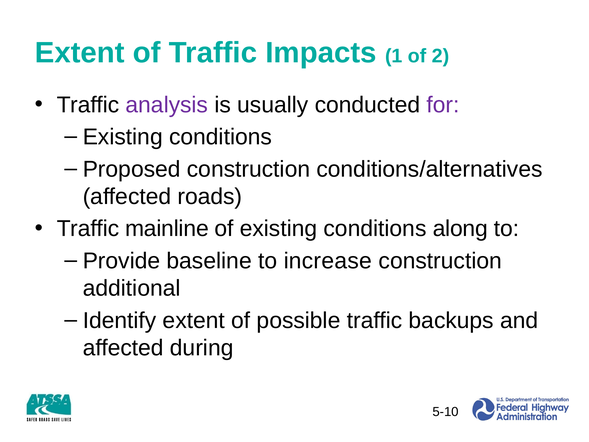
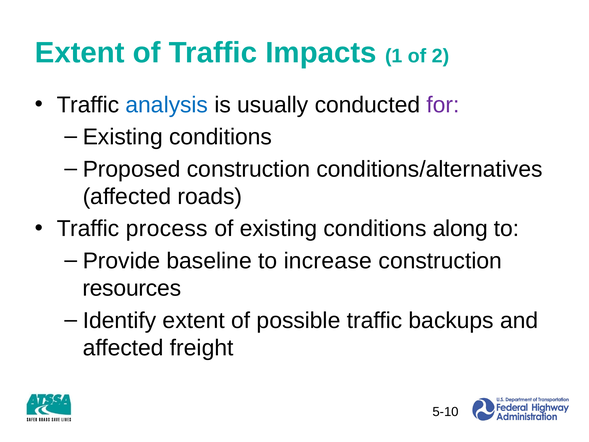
analysis colour: purple -> blue
mainline: mainline -> process
additional: additional -> resources
during: during -> freight
